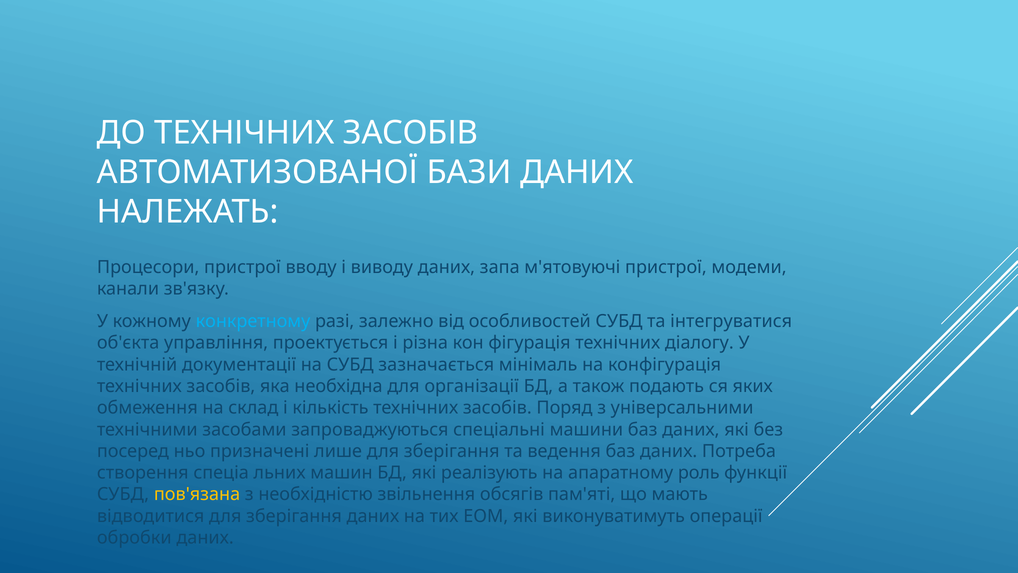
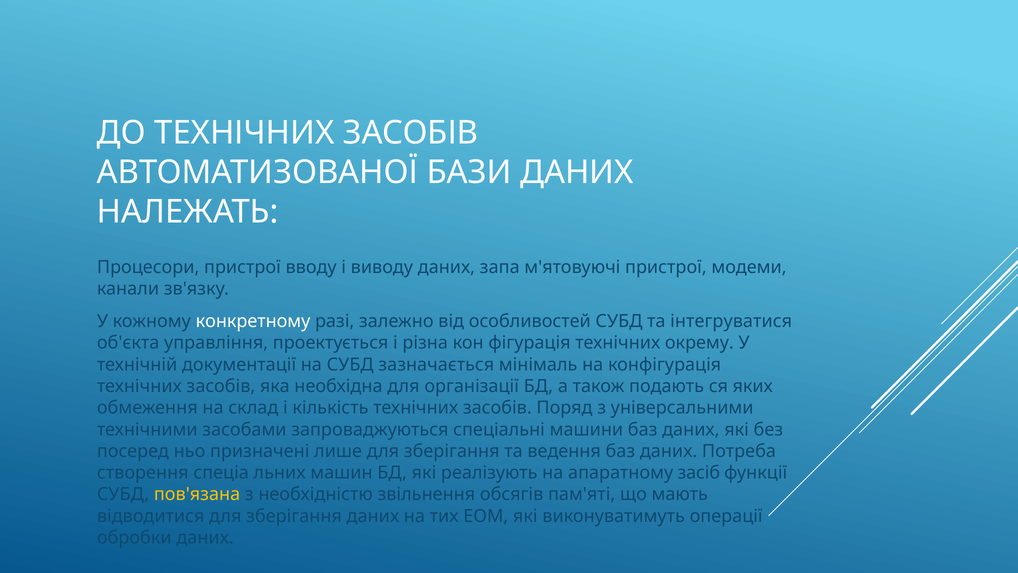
конкретному colour: light blue -> white
діалогу: діалогу -> окрему
роль: роль -> засіб
